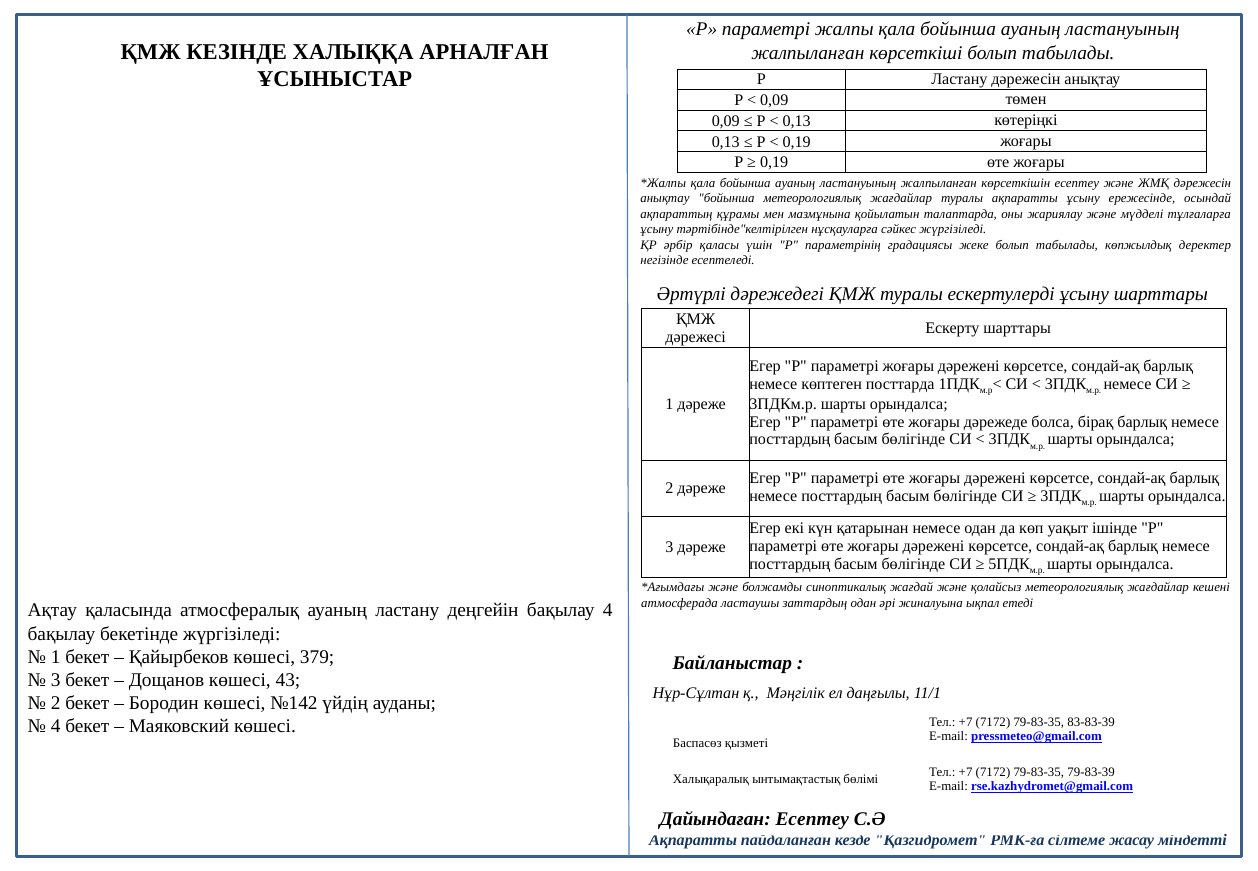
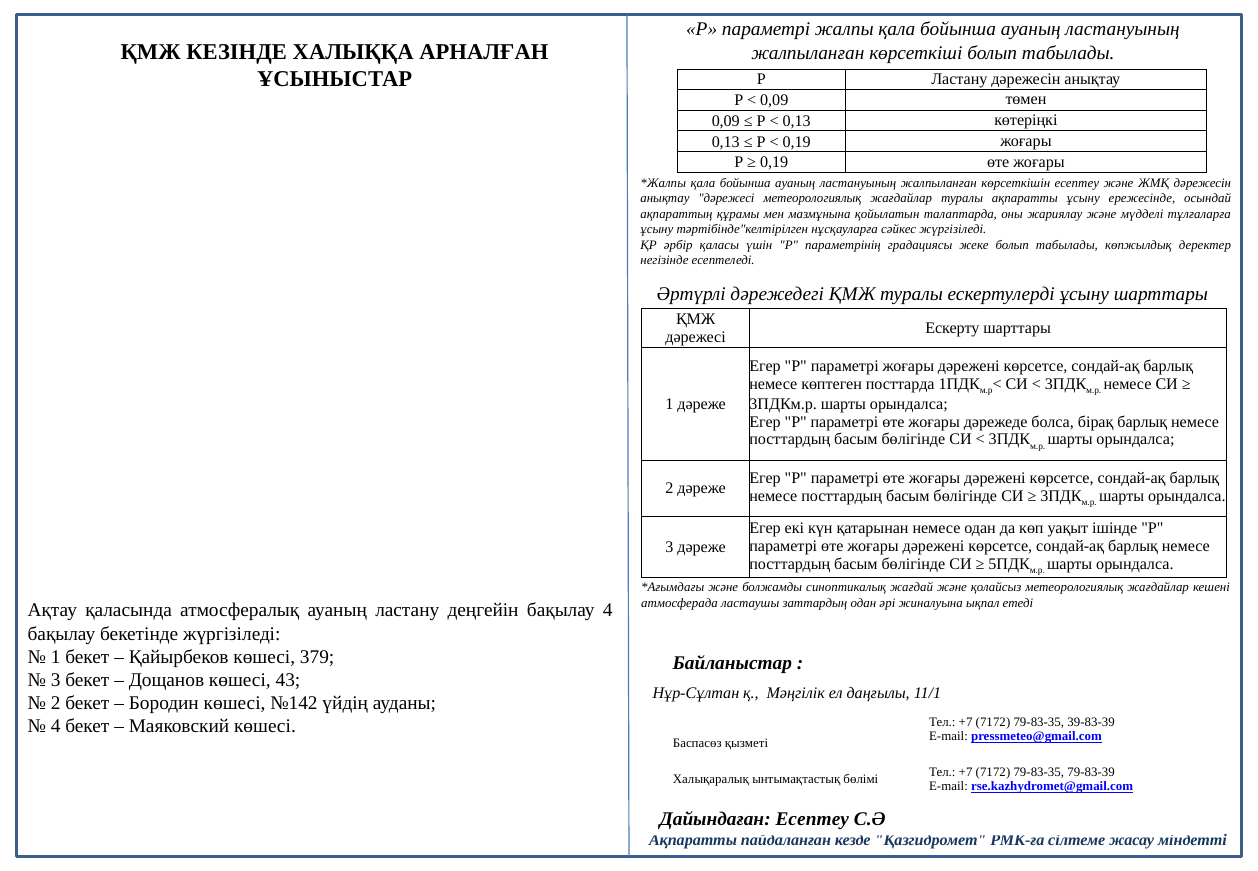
анықтау бойынша: бойынша -> дәрежесі
83-83-39: 83-83-39 -> 39-83-39
